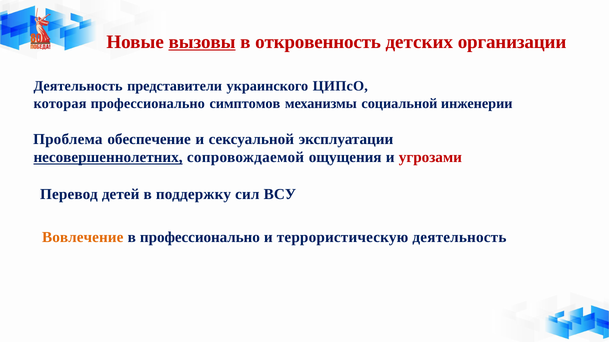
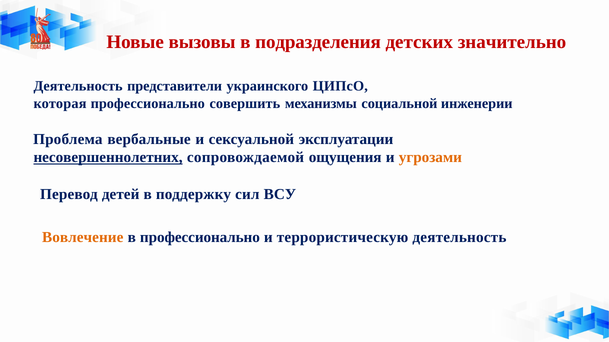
вызовы underline: present -> none
откровенность: откровенность -> подразделения
организации: организации -> значительно
симптомов: симптомов -> совершить
обеспечение: обеспечение -> вербальные
угрозами colour: red -> orange
